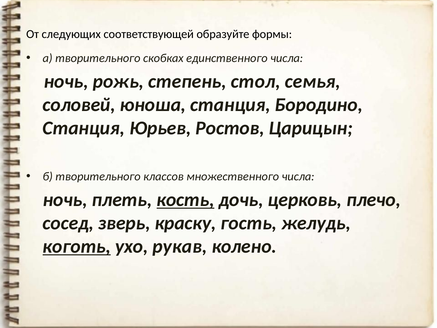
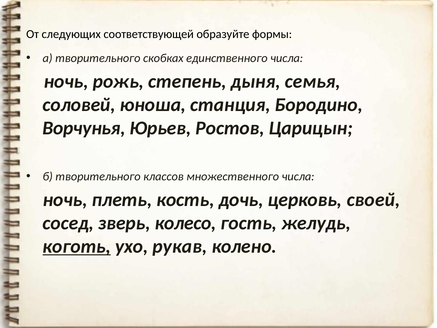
стол: стол -> дыня
Станция at (84, 128): Станция -> Ворчунья
кость underline: present -> none
плечо: плечо -> своей
краску: краску -> колесо
